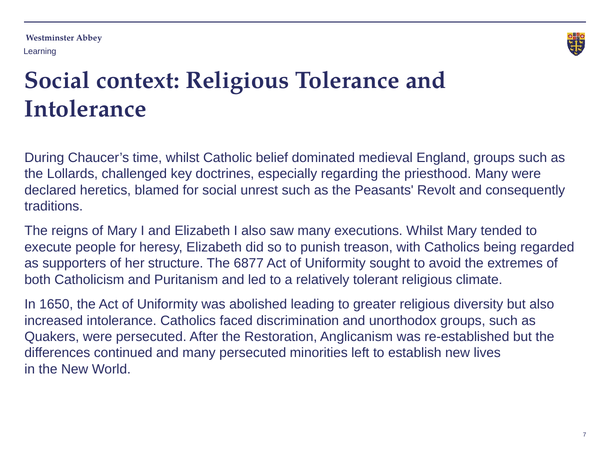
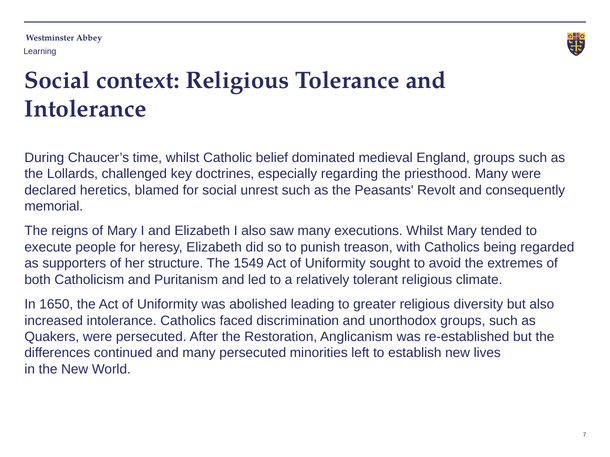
traditions: traditions -> memorial
6877: 6877 -> 1549
